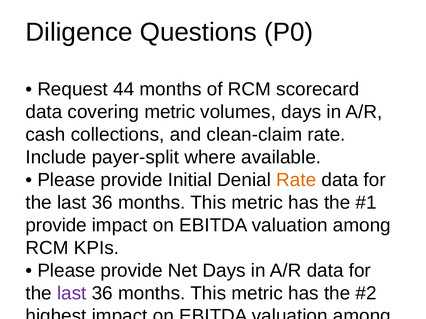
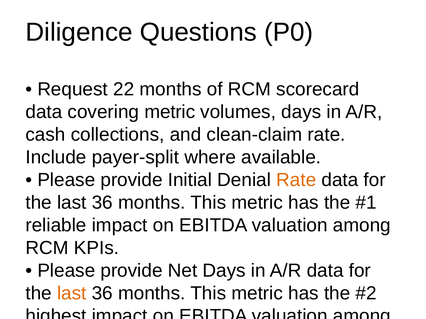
44: 44 -> 22
provide at (56, 226): provide -> reliable
last at (72, 294) colour: purple -> orange
